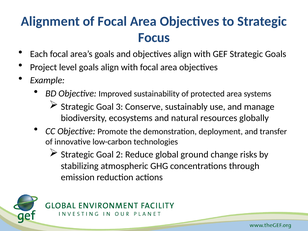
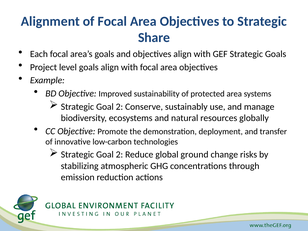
Focus: Focus -> Share
3 at (119, 107): 3 -> 2
